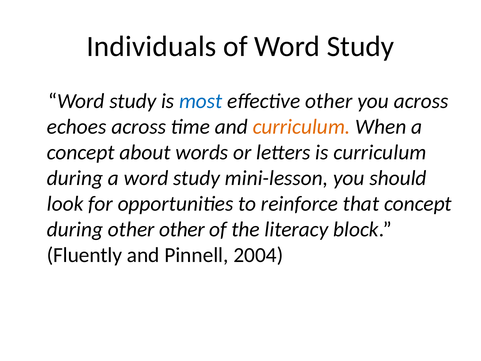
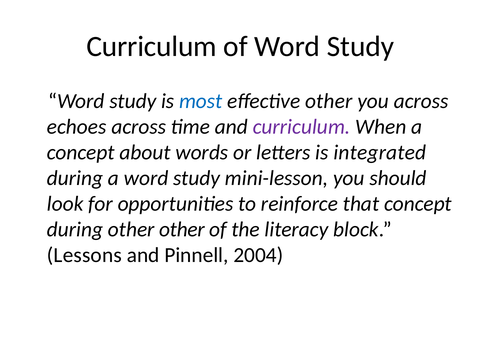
Individuals at (151, 47): Individuals -> Curriculum
curriculum at (302, 127) colour: orange -> purple
is curriculum: curriculum -> integrated
Fluently: Fluently -> Lessons
